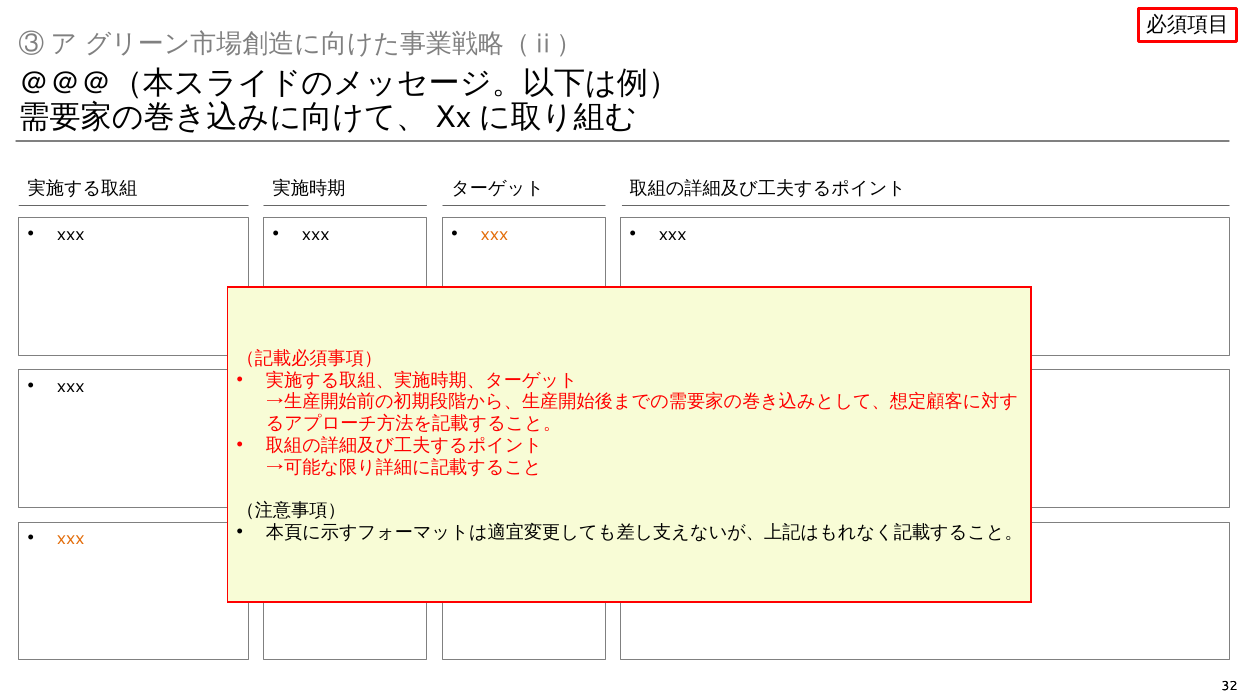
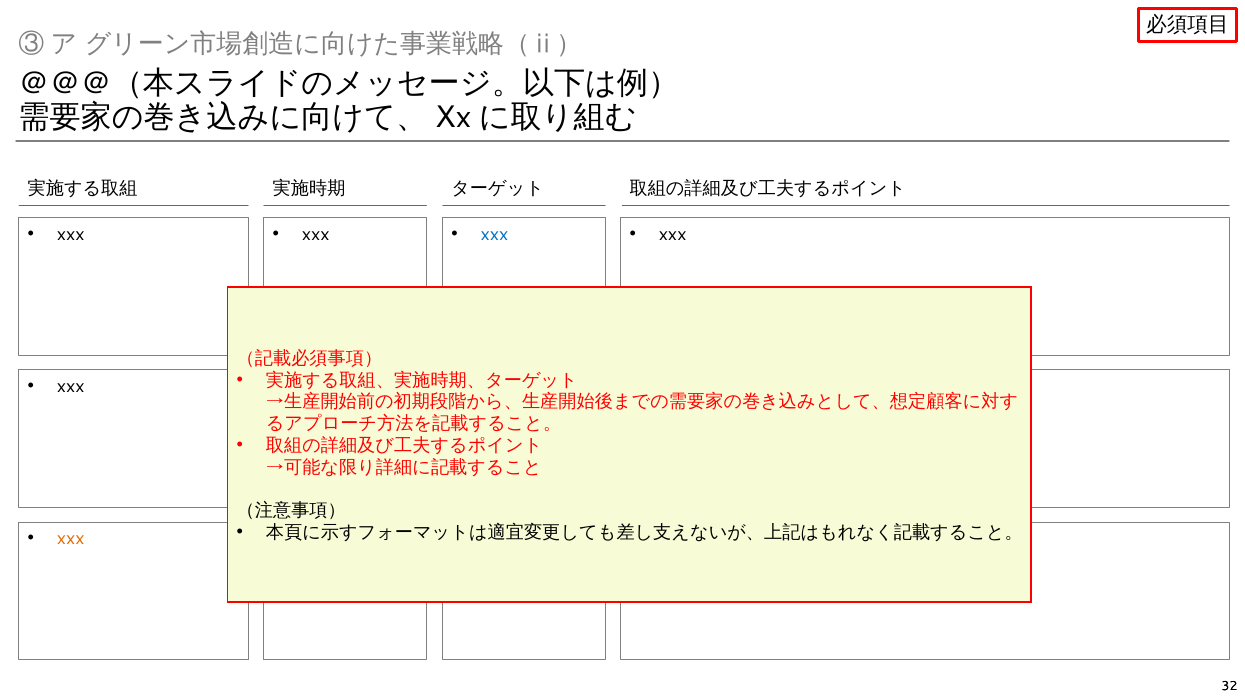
xxx at (495, 235) colour: orange -> blue
